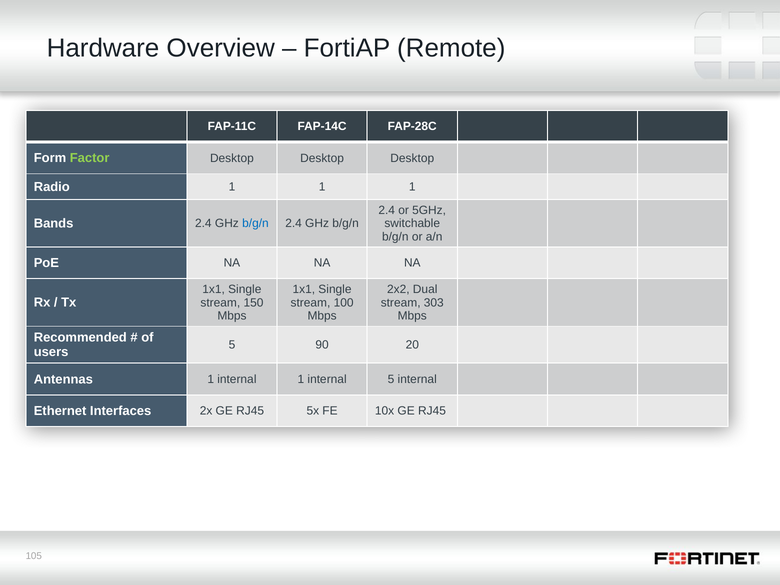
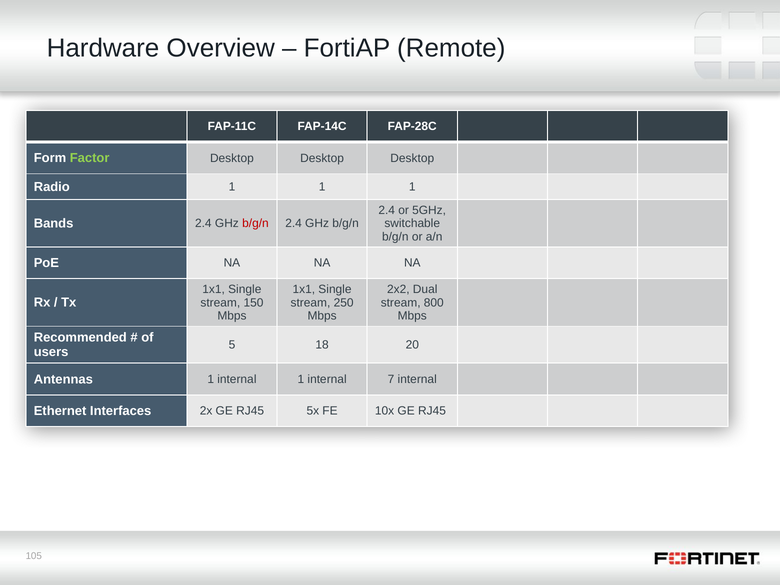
b/g/n at (255, 223) colour: blue -> red
100: 100 -> 250
303: 303 -> 800
90: 90 -> 18
internal 5: 5 -> 7
